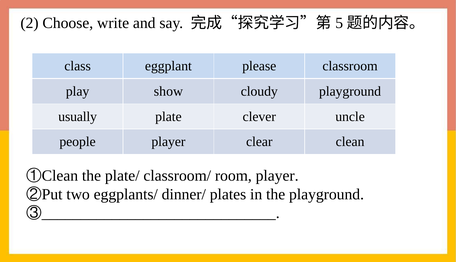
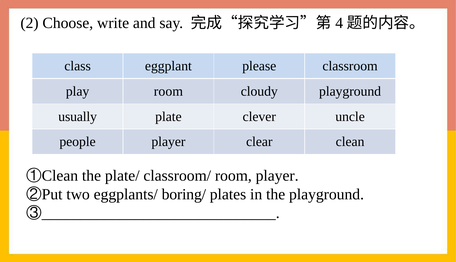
5: 5 -> 4
play show: show -> room
dinner/: dinner/ -> boring/
